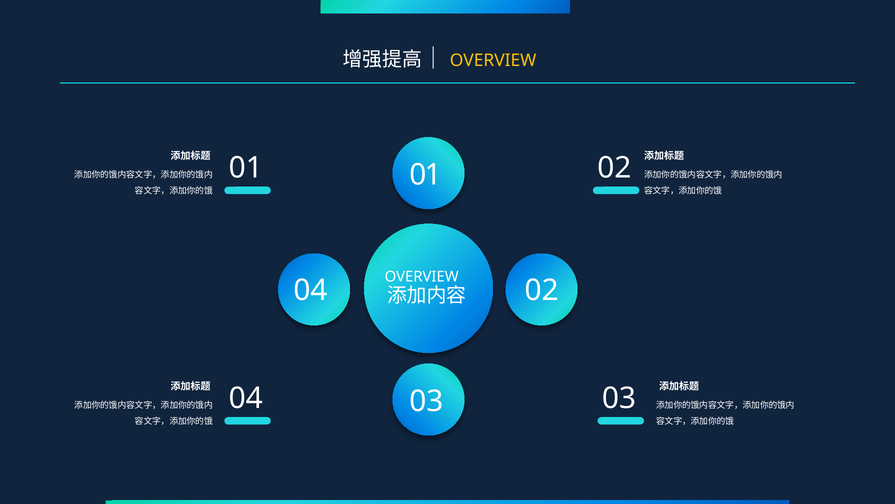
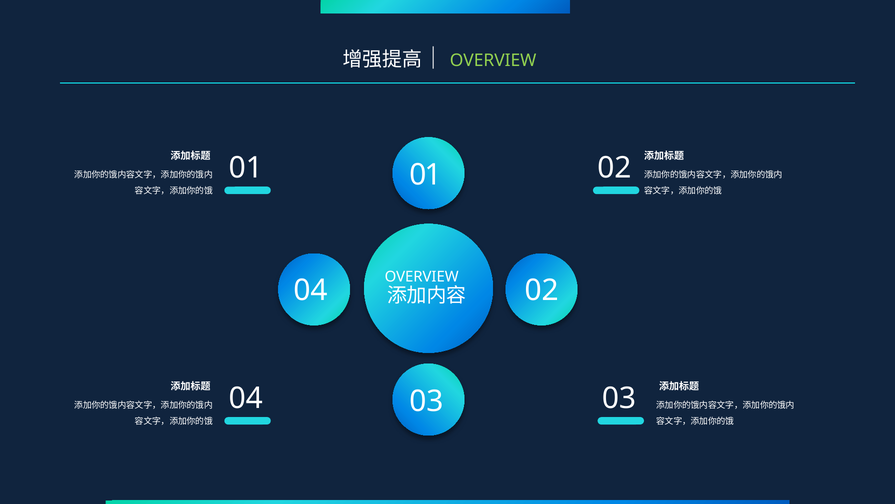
OVERVIEW at (493, 60) colour: yellow -> light green
